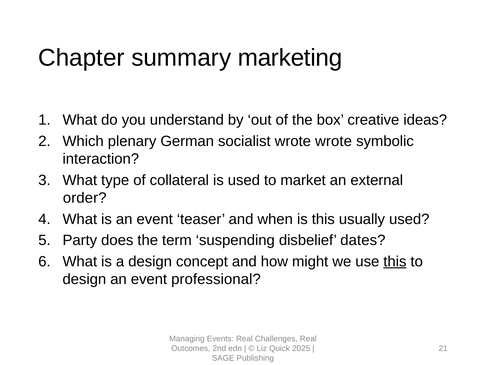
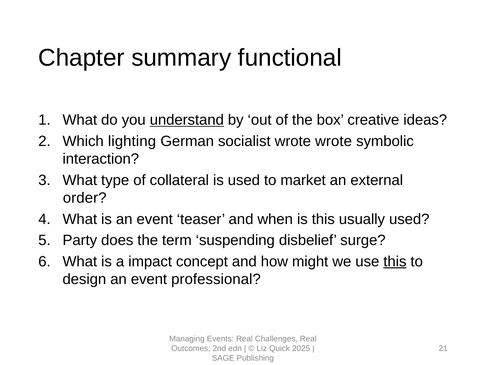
marketing: marketing -> functional
understand underline: none -> present
plenary: plenary -> lighting
dates: dates -> surge
a design: design -> impact
